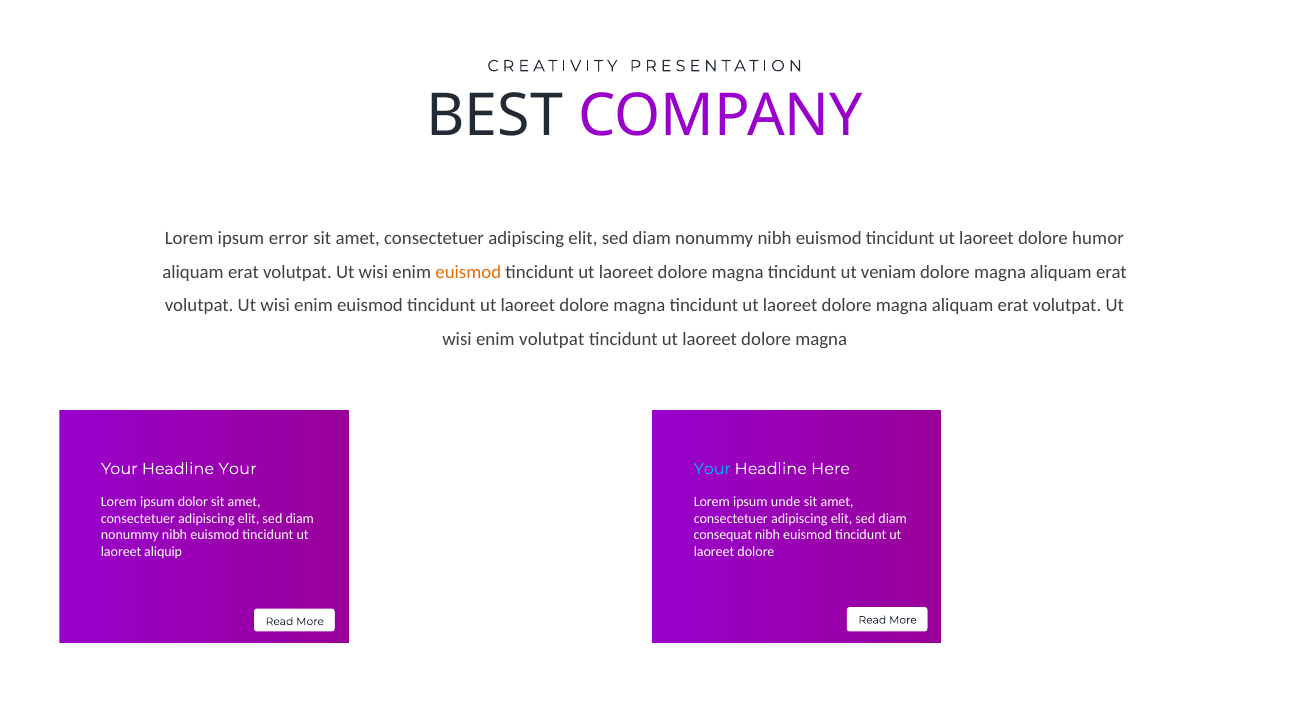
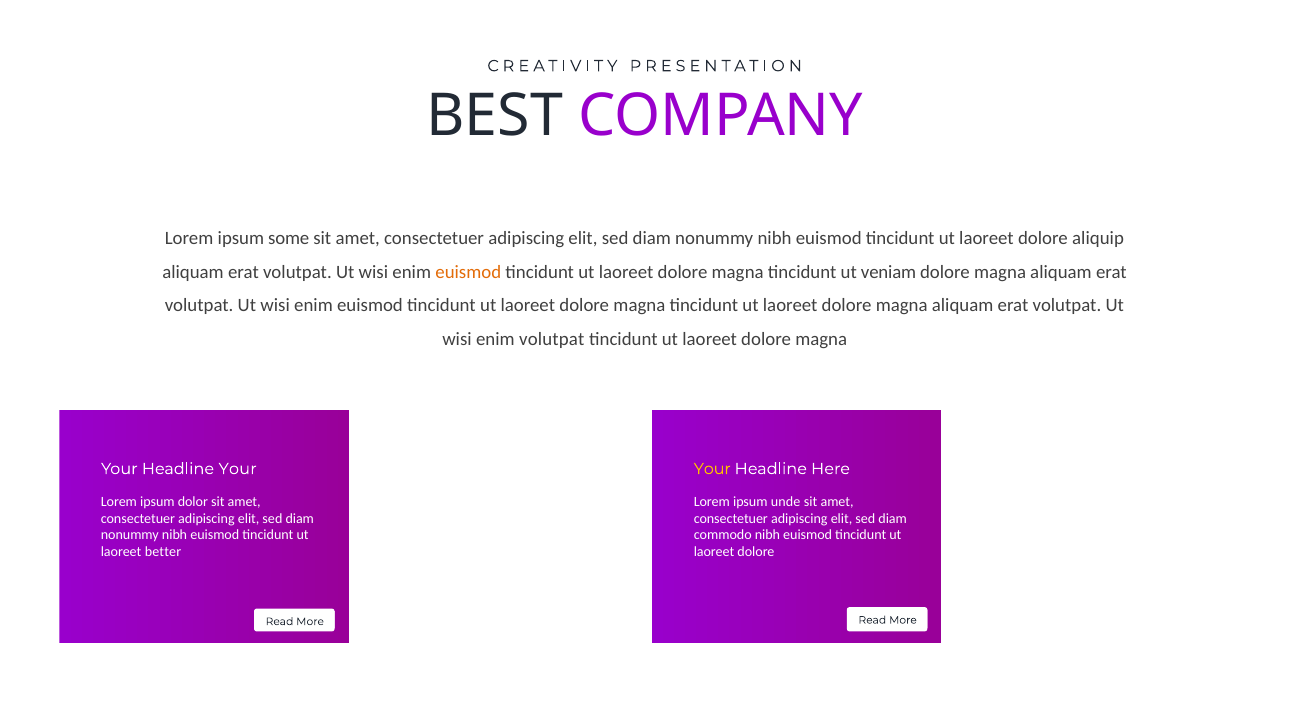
error: error -> some
humor: humor -> aliquip
Your at (712, 469) colour: light blue -> yellow
consequat: consequat -> commodo
aliquip: aliquip -> better
